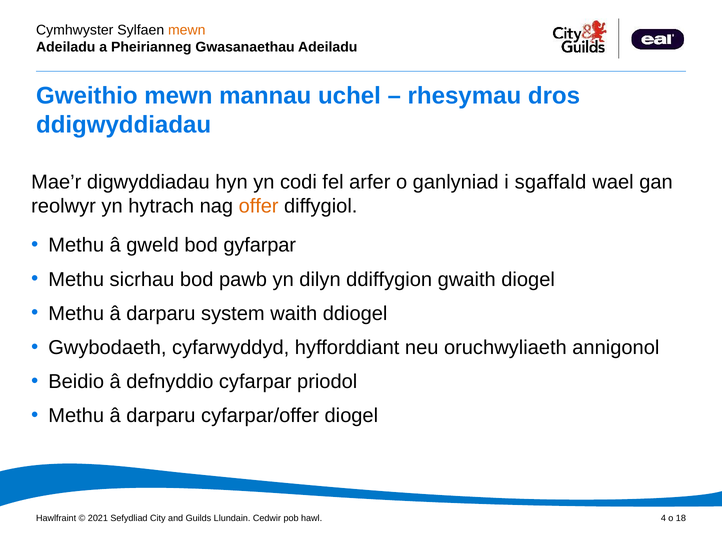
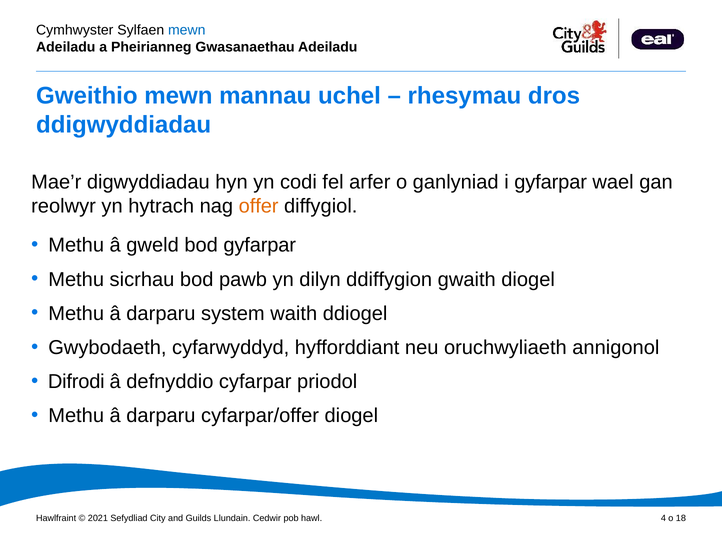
mewn at (187, 30) colour: orange -> blue
i sgaffald: sgaffald -> gyfarpar
Beidio: Beidio -> Difrodi
